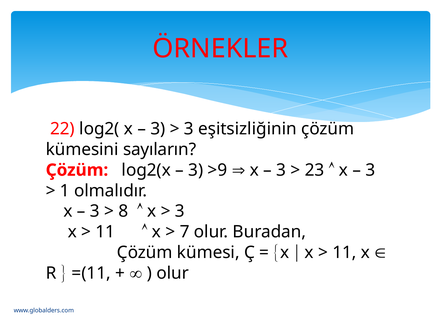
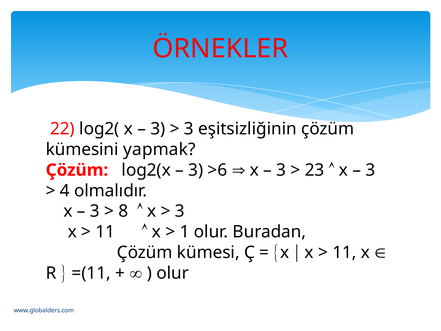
sayıların: sayıların -> yapmak
>9: >9 -> >6
1: 1 -> 4
7: 7 -> 1
